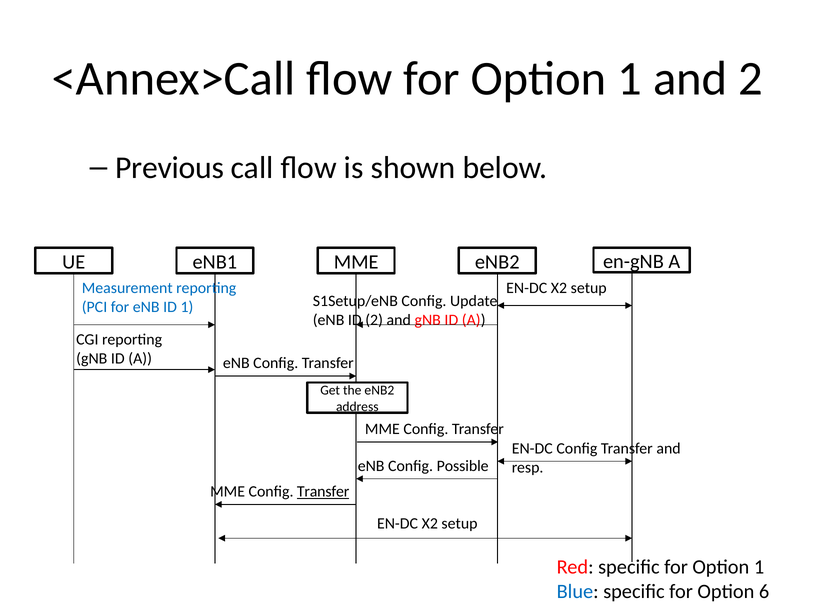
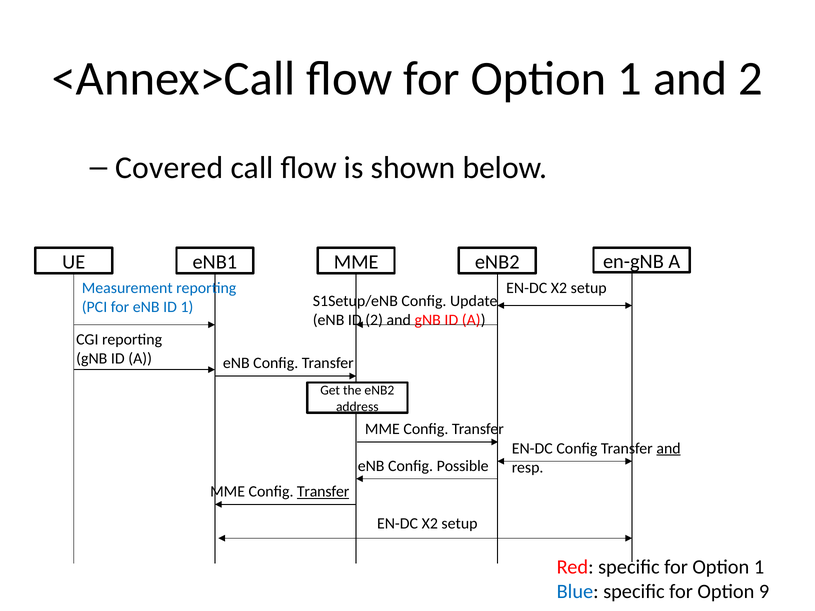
Previous: Previous -> Covered
and at (669, 449) underline: none -> present
6: 6 -> 9
